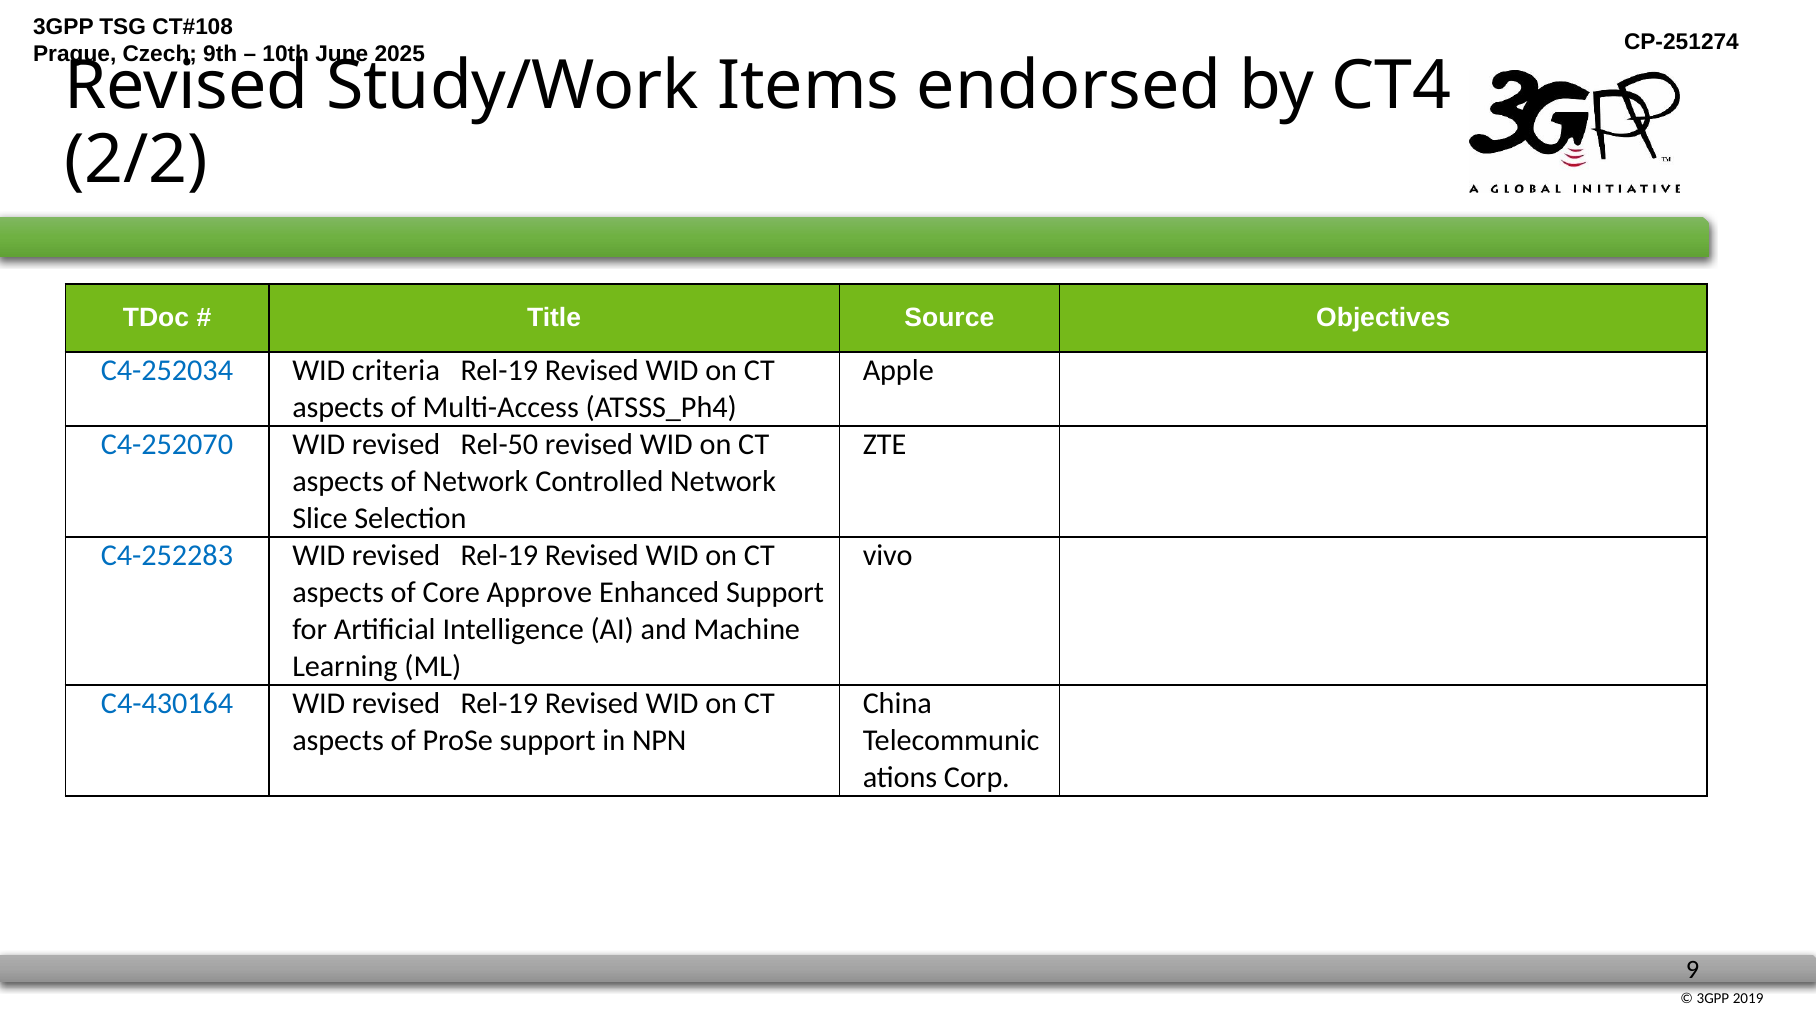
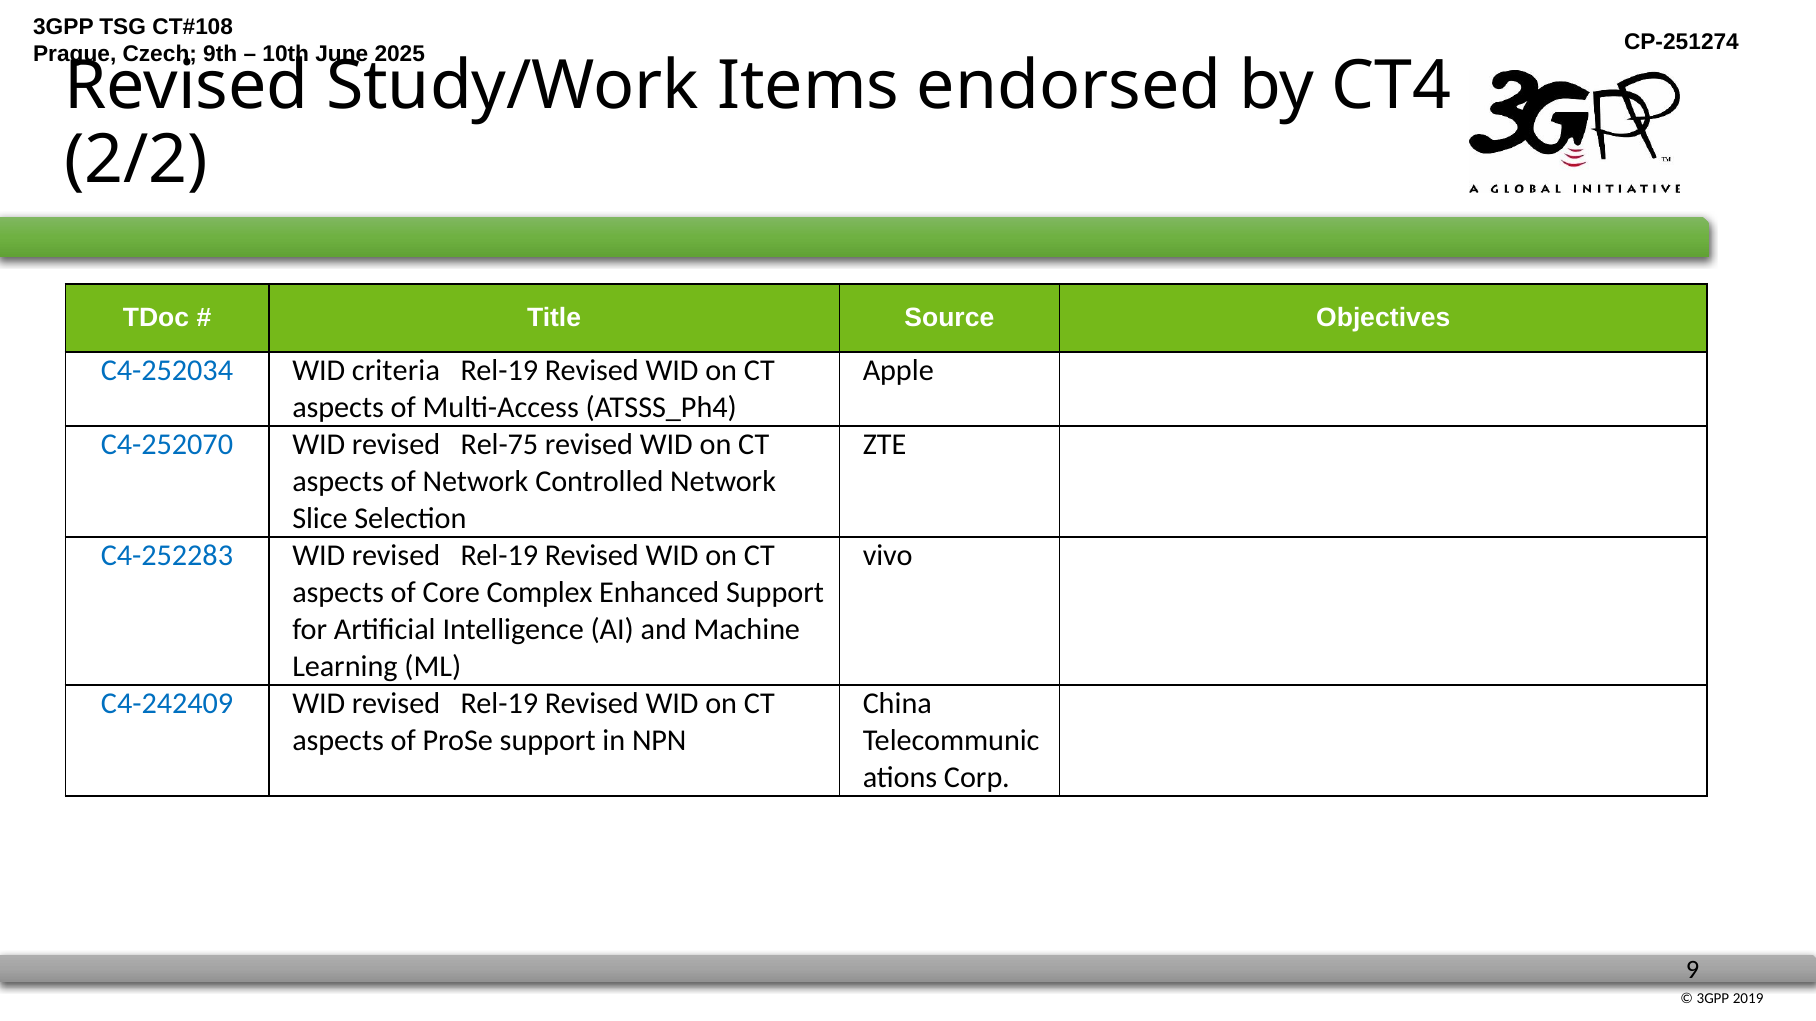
Rel-50: Rel-50 -> Rel-75
Approve: Approve -> Complex
C4-430164: C4-430164 -> C4-242409
